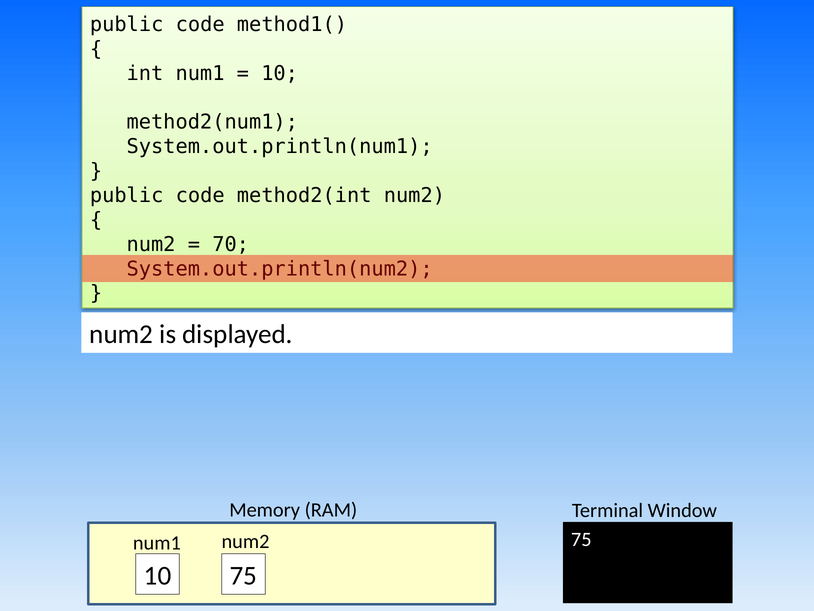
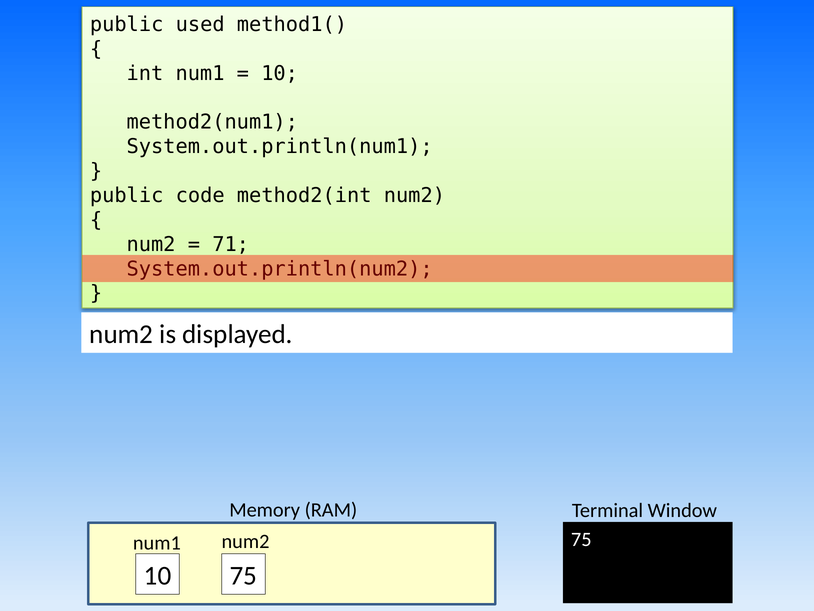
code at (200, 24): code -> used
70: 70 -> 71
